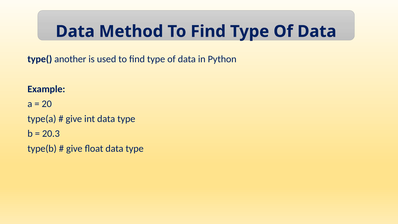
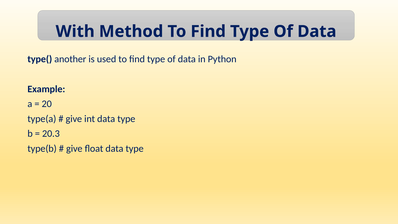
Data at (75, 31): Data -> With
